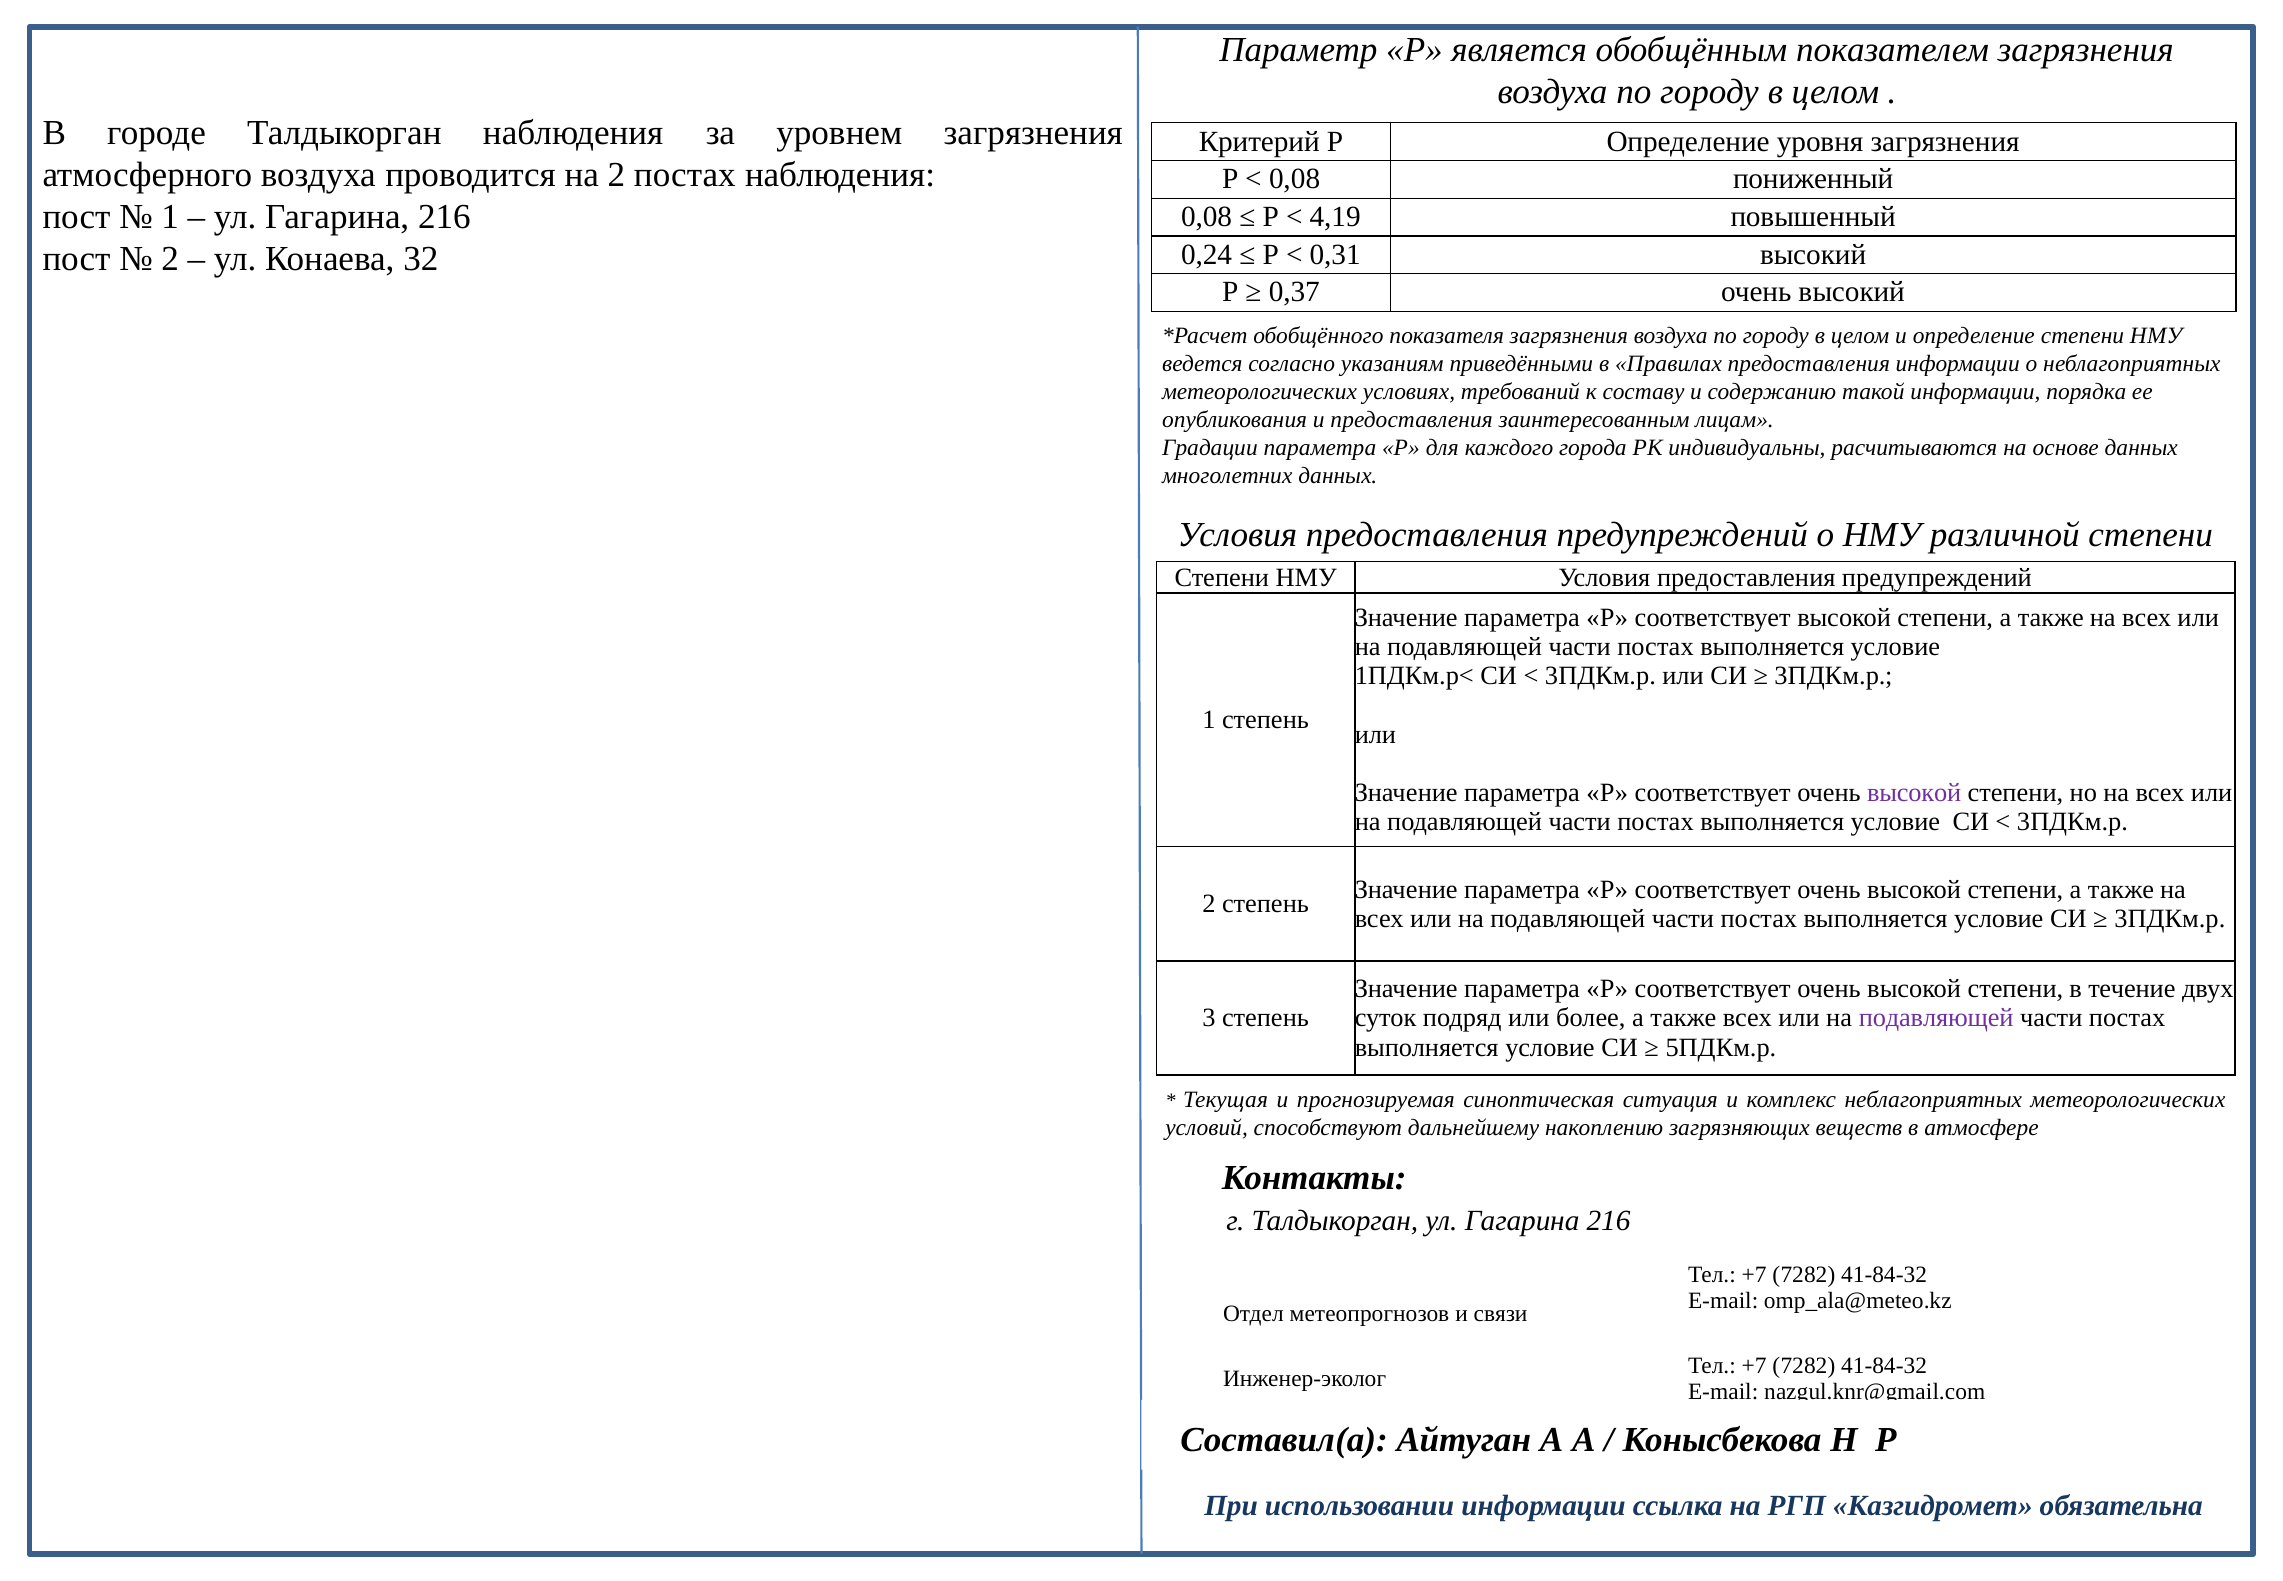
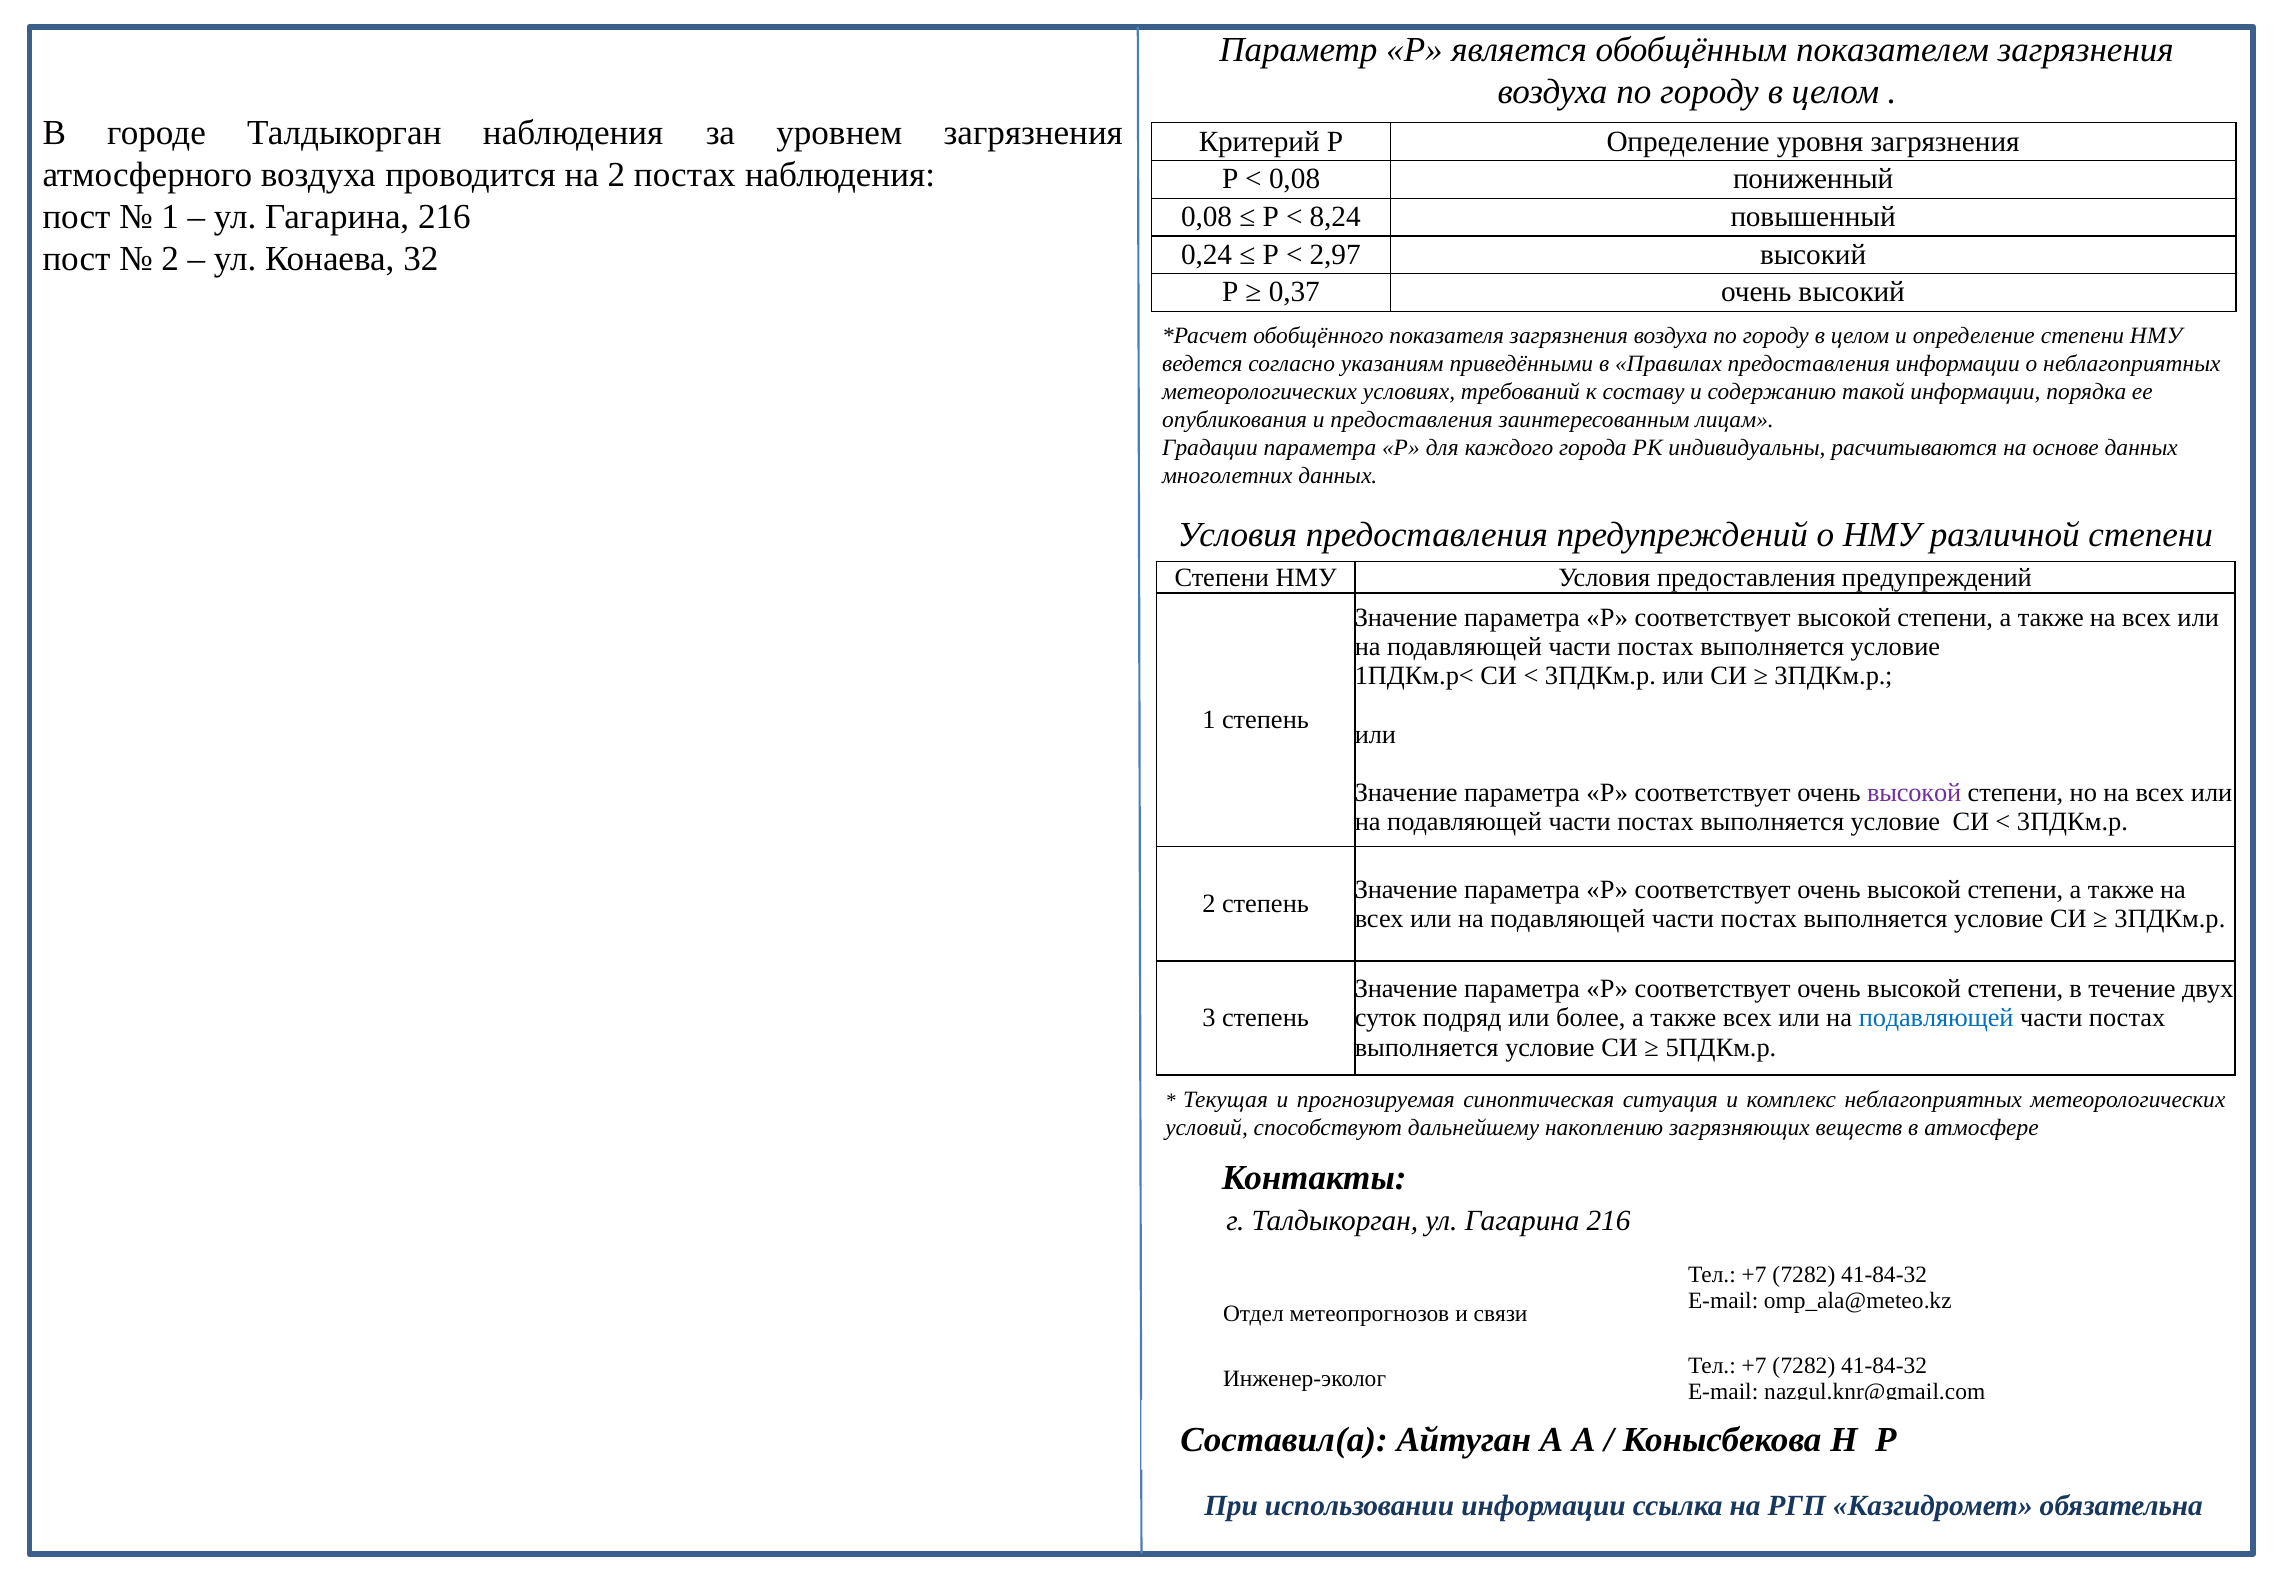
4,19: 4,19 -> 8,24
0,31: 0,31 -> 2,97
подавляющей at (1936, 1018) colour: purple -> blue
